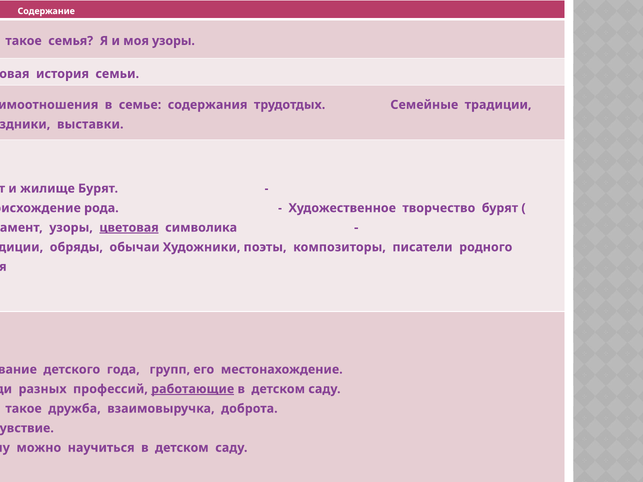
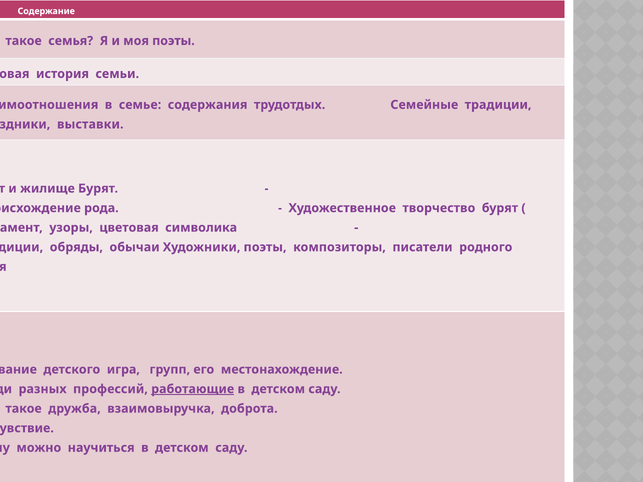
моя узоры: узоры -> поэты
цветовая underline: present -> none
детского года: года -> игра
